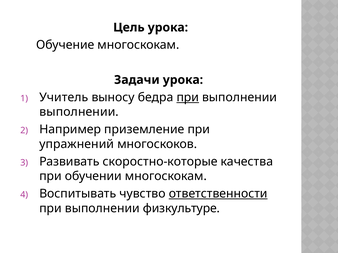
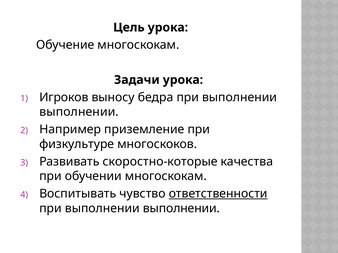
Учитель: Учитель -> Игроков
при at (188, 97) underline: present -> none
упражнений: упражнений -> физкультуре
физкультуре at (181, 209): физкультуре -> выполнении
